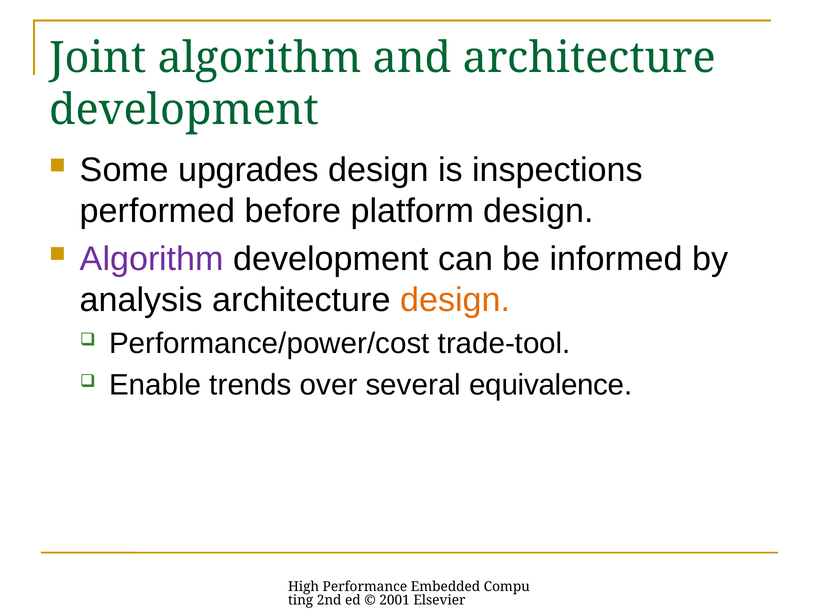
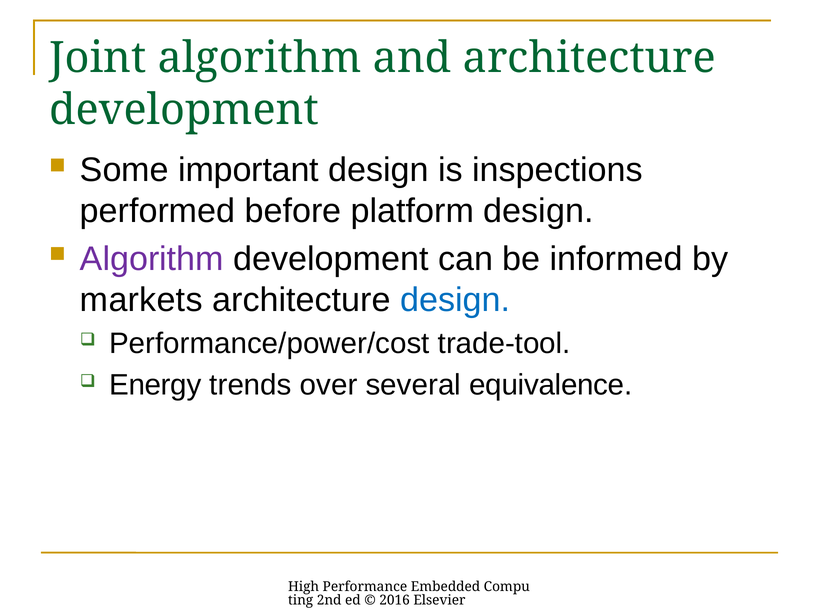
upgrades: upgrades -> important
analysis: analysis -> markets
design at (455, 300) colour: orange -> blue
Enable: Enable -> Energy
2001: 2001 -> 2016
